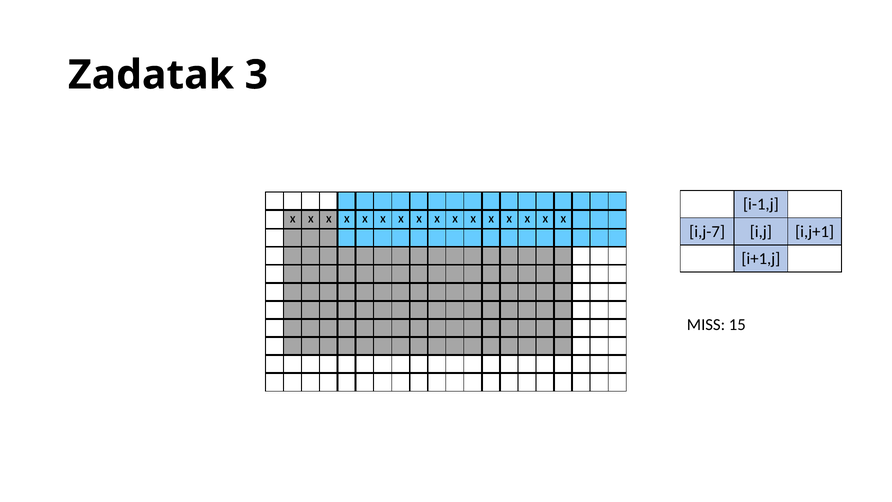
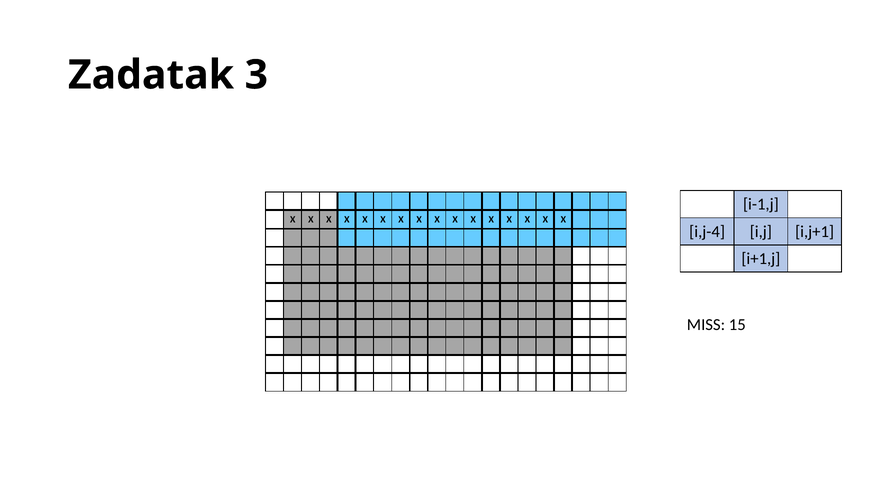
i,j-7: i,j-7 -> i,j-4
